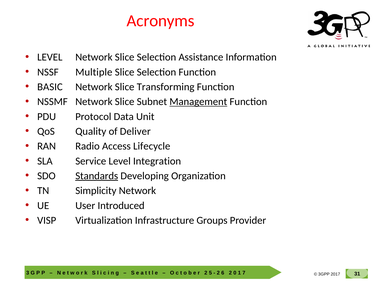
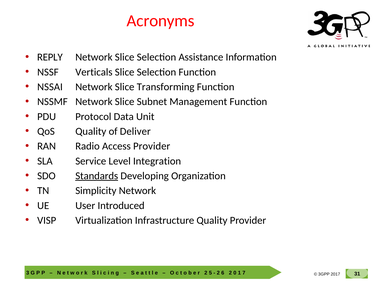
LEVEL at (50, 57): LEVEL -> REPLY
Multiple: Multiple -> Verticals
BASIC: BASIC -> NSSAI
Management underline: present -> none
Access Lifecycle: Lifecycle -> Provider
Infrastructure Groups: Groups -> Quality
